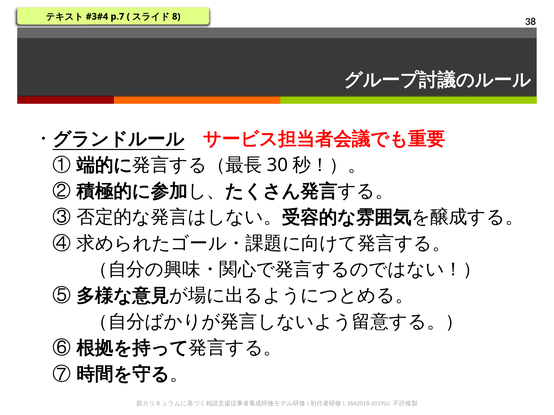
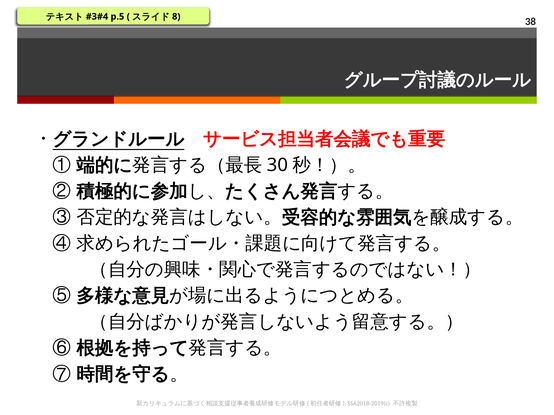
p.7: p.7 -> p.5
